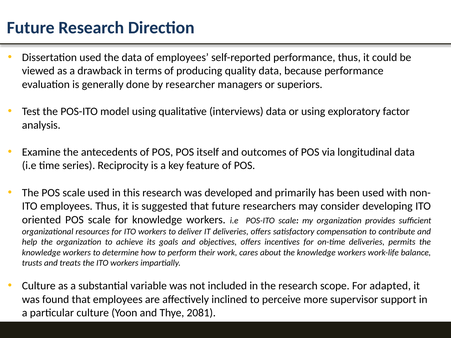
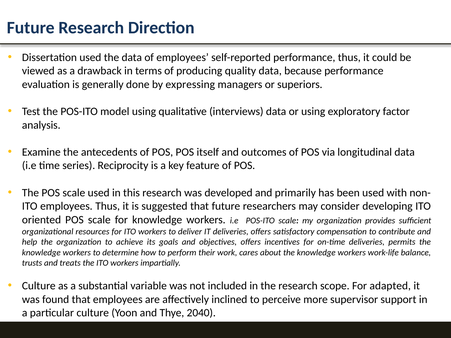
researcher: researcher -> expressing
2081: 2081 -> 2040
